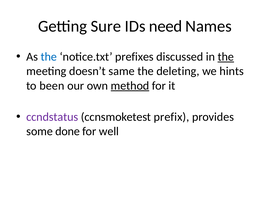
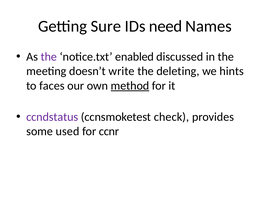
the at (49, 57) colour: blue -> purple
prefixes: prefixes -> enabled
the at (226, 57) underline: present -> none
same: same -> write
been: been -> faces
prefix: prefix -> check
done: done -> used
well: well -> ccnr
